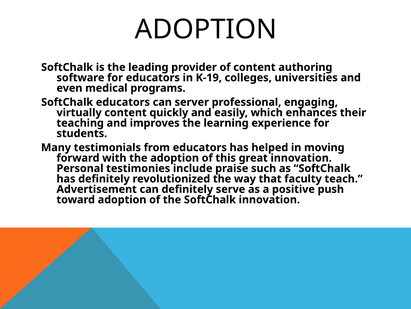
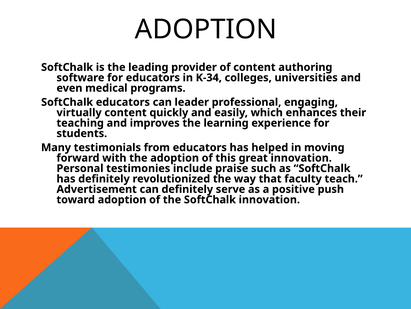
K-19: K-19 -> K-34
server: server -> leader
